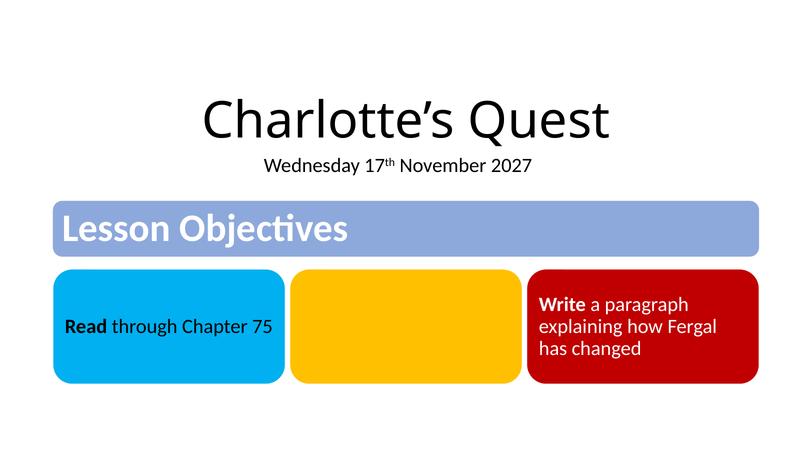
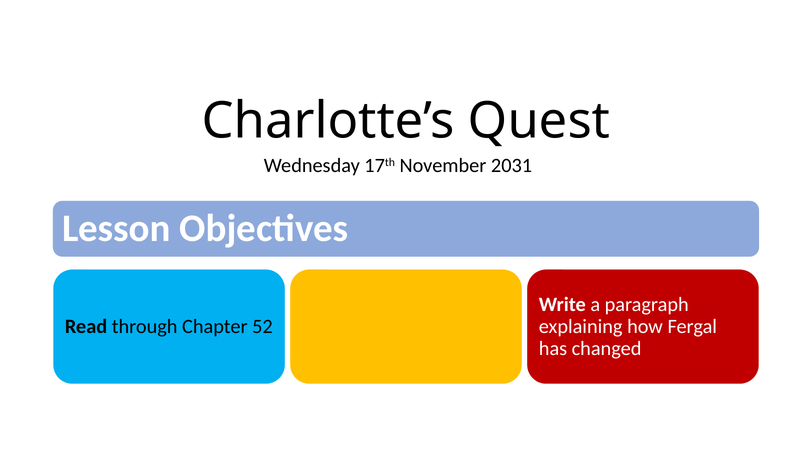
2027: 2027 -> 2031
75: 75 -> 52
